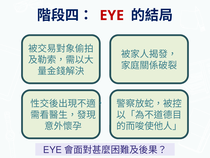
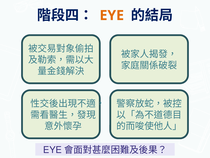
EYE colour: red -> orange
